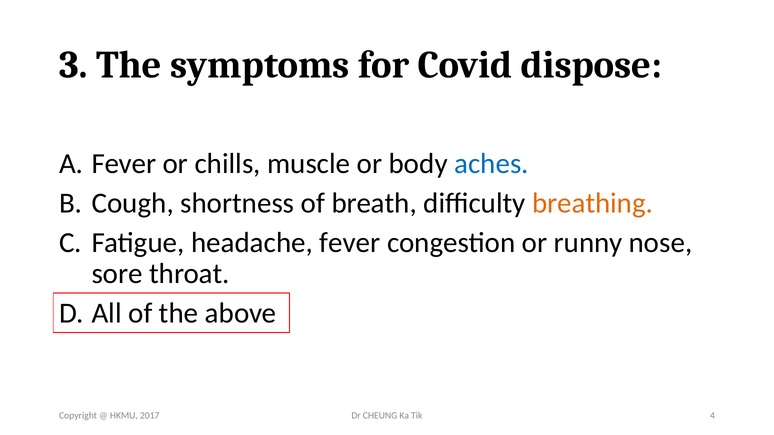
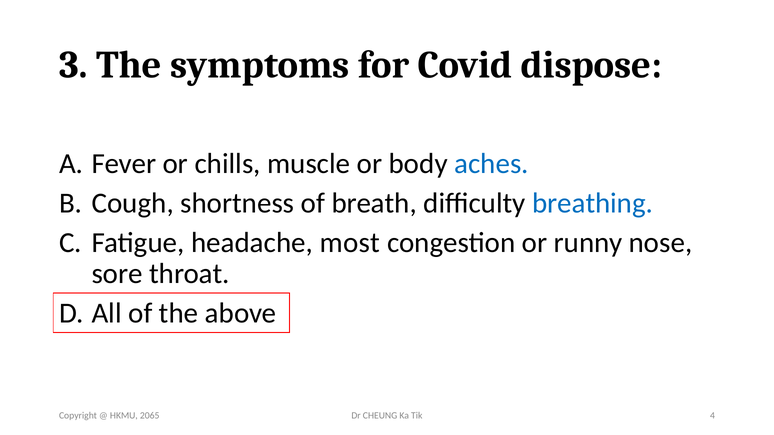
breathing colour: orange -> blue
headache fever: fever -> most
2017: 2017 -> 2065
